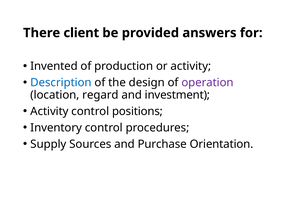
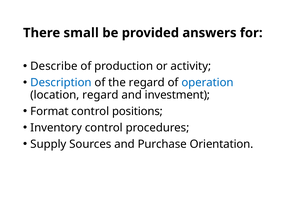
client: client -> small
Invented: Invented -> Describe
the design: design -> regard
operation colour: purple -> blue
Activity at (49, 111): Activity -> Format
